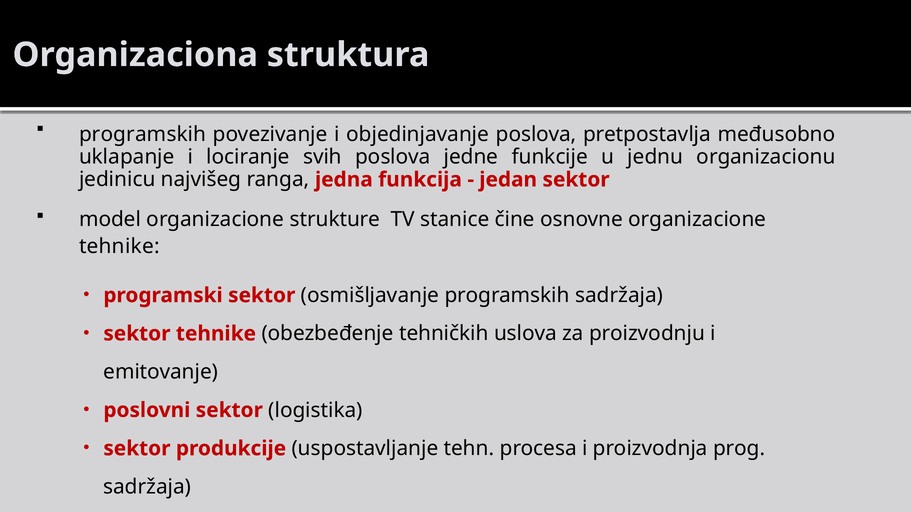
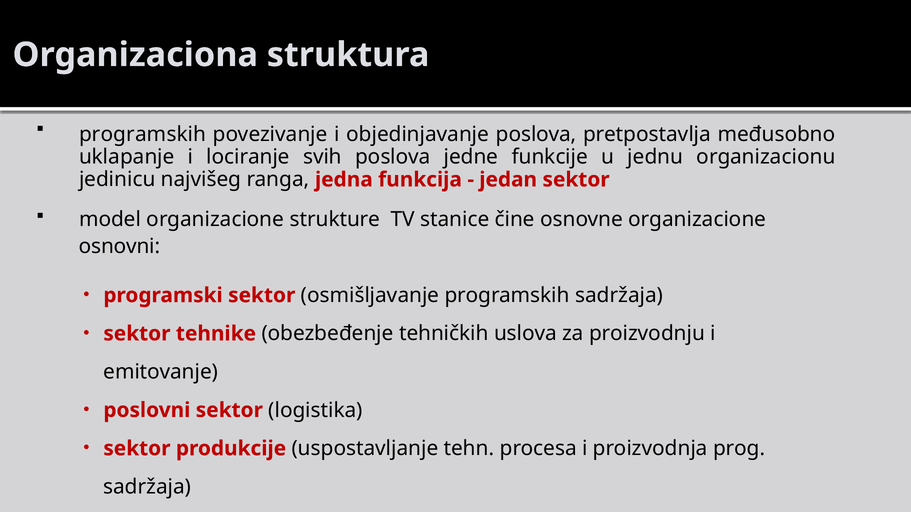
tehnike at (119, 246): tehnike -> osnovni
